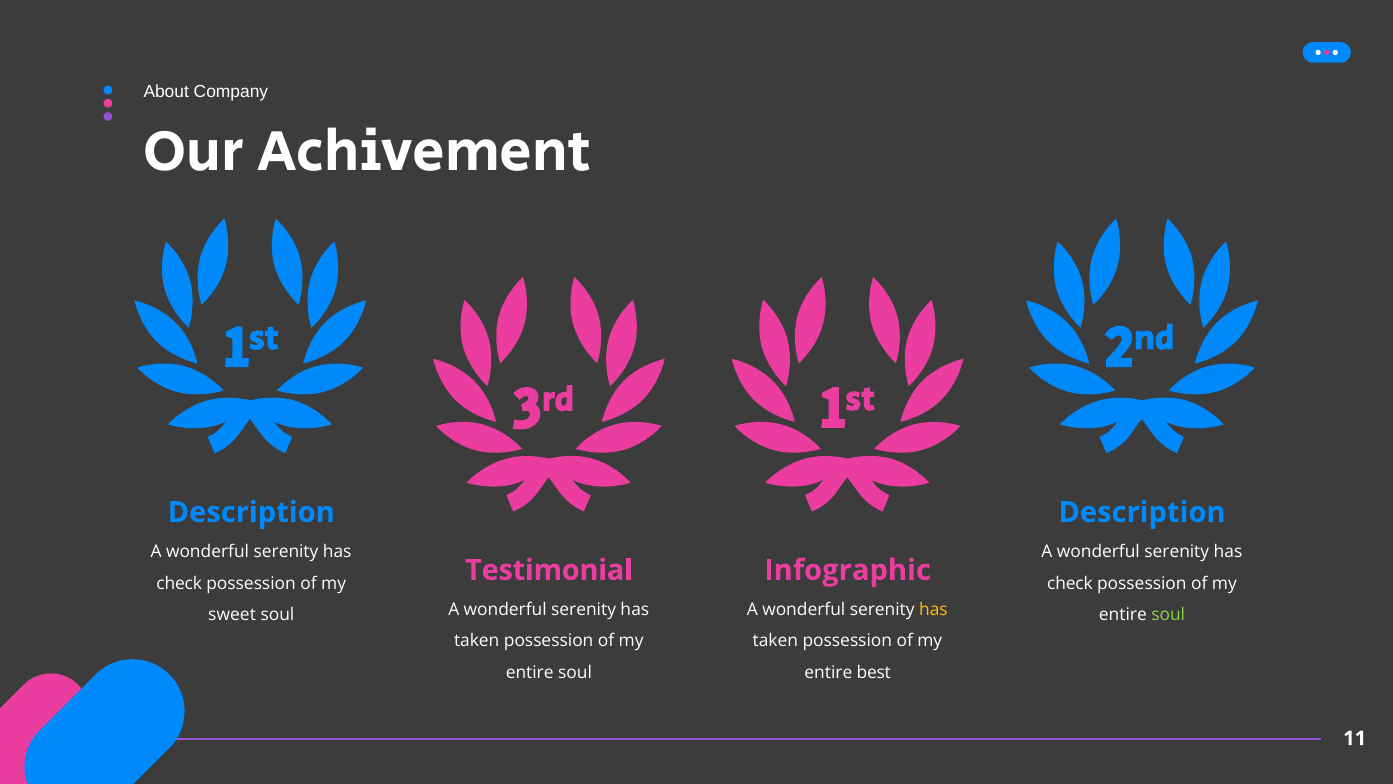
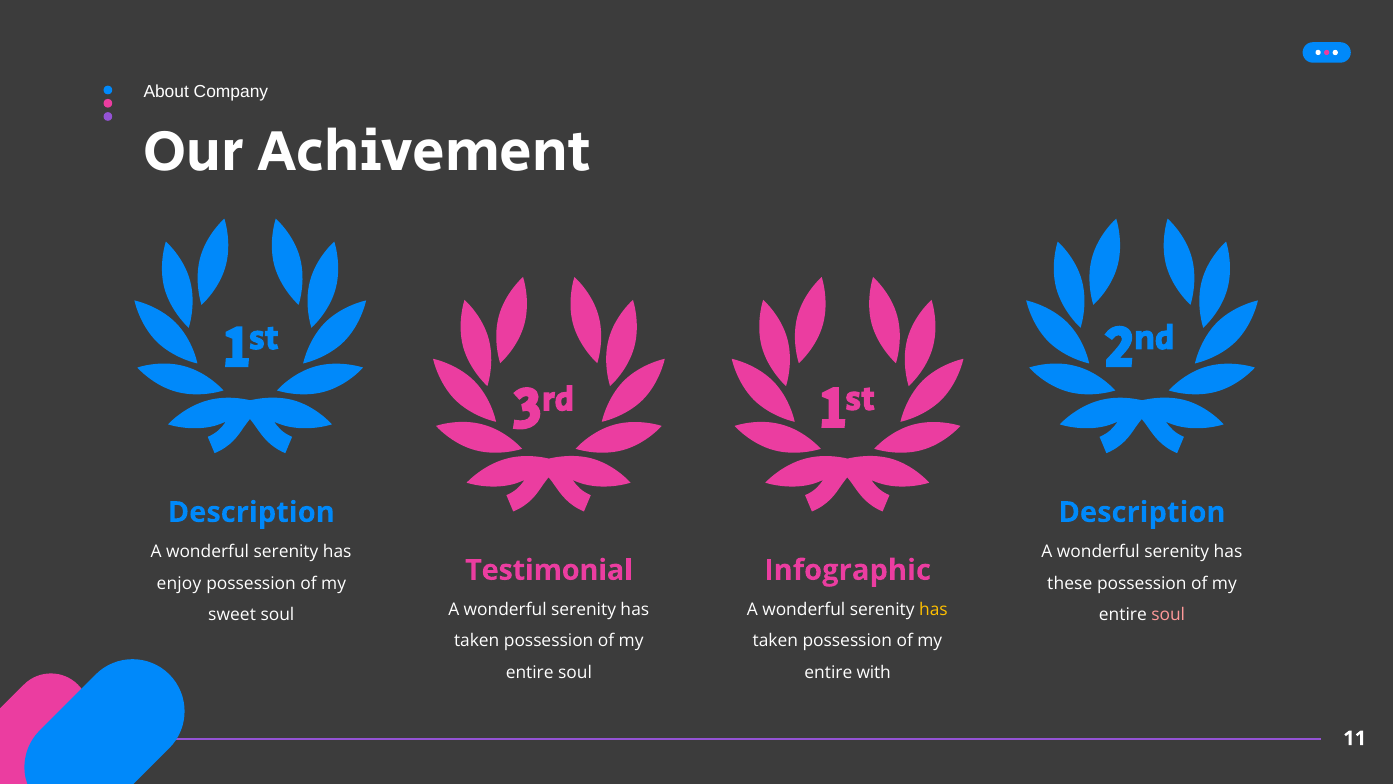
check at (179, 583): check -> enjoy
check at (1070, 583): check -> these
soul at (1168, 614) colour: light green -> pink
best: best -> with
